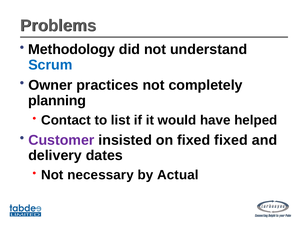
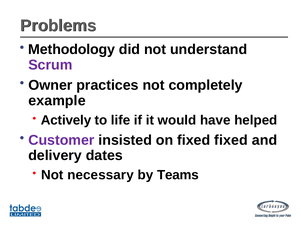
Scrum colour: blue -> purple
planning: planning -> example
Contact: Contact -> Actively
list: list -> life
Actual: Actual -> Teams
